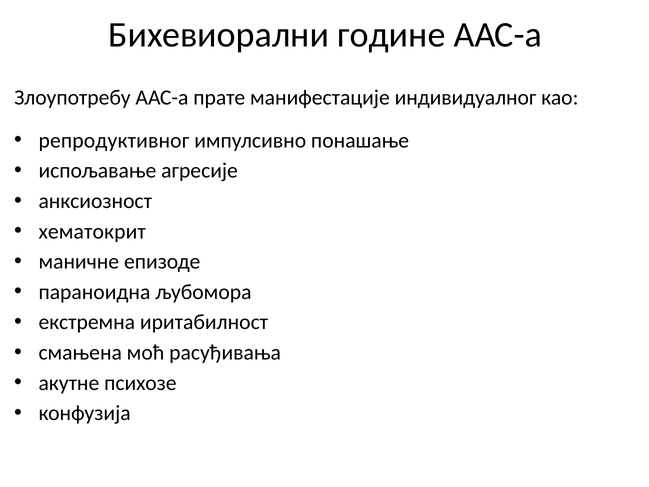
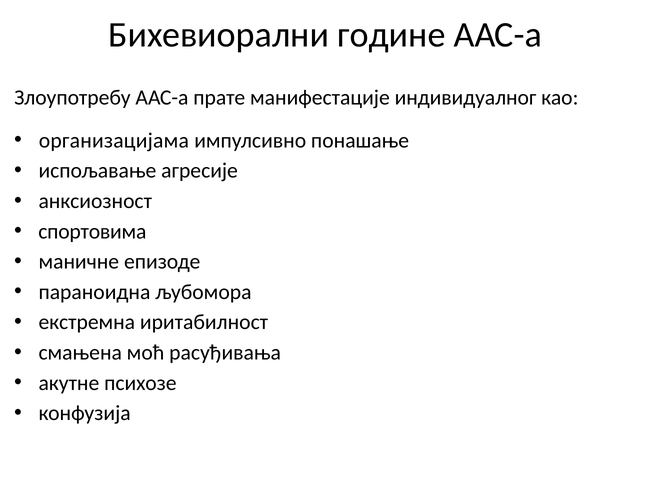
репродуктивног: репродуктивног -> организацијама
хематокрит: хематокрит -> спортовима
